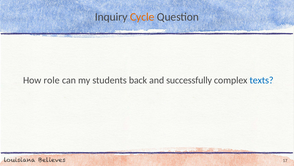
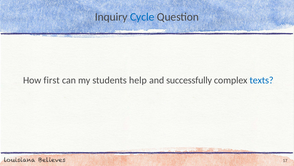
Cycle colour: orange -> blue
role: role -> first
back: back -> help
